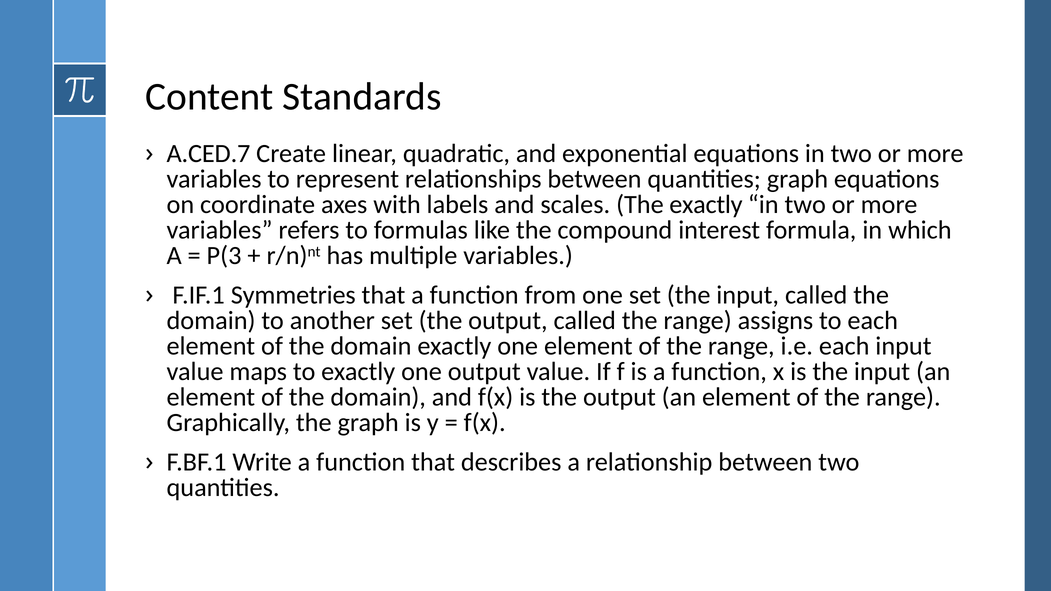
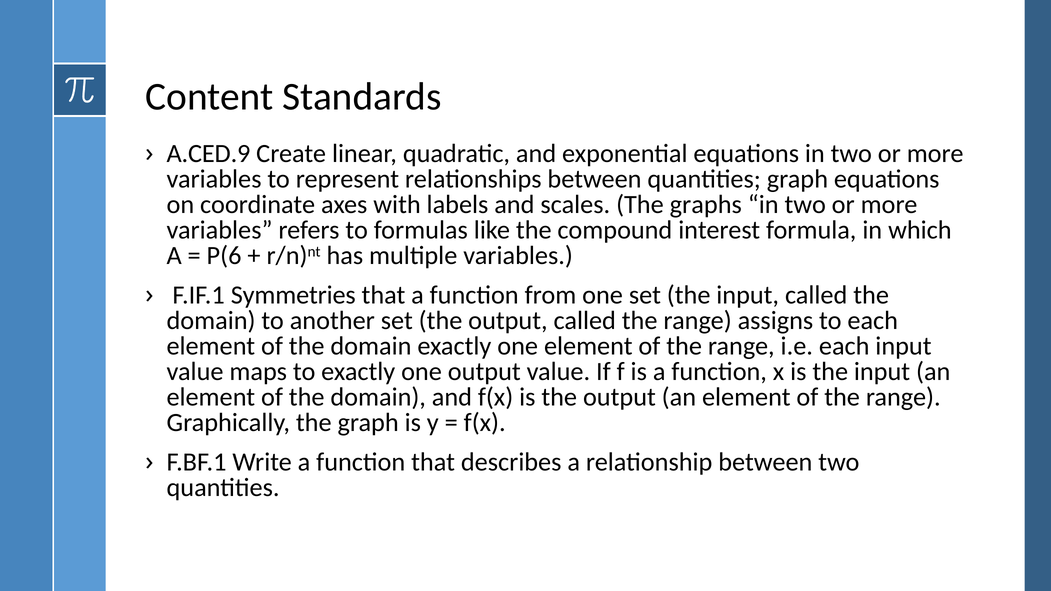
A.CED.7: A.CED.7 -> A.CED.9
The exactly: exactly -> graphs
P(3: P(3 -> P(6
